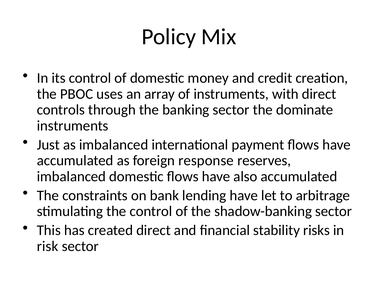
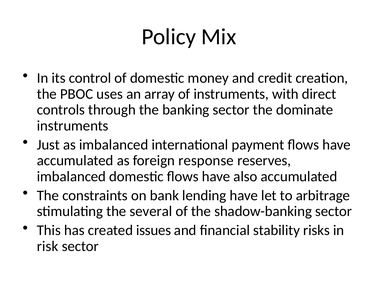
the control: control -> several
created direct: direct -> issues
